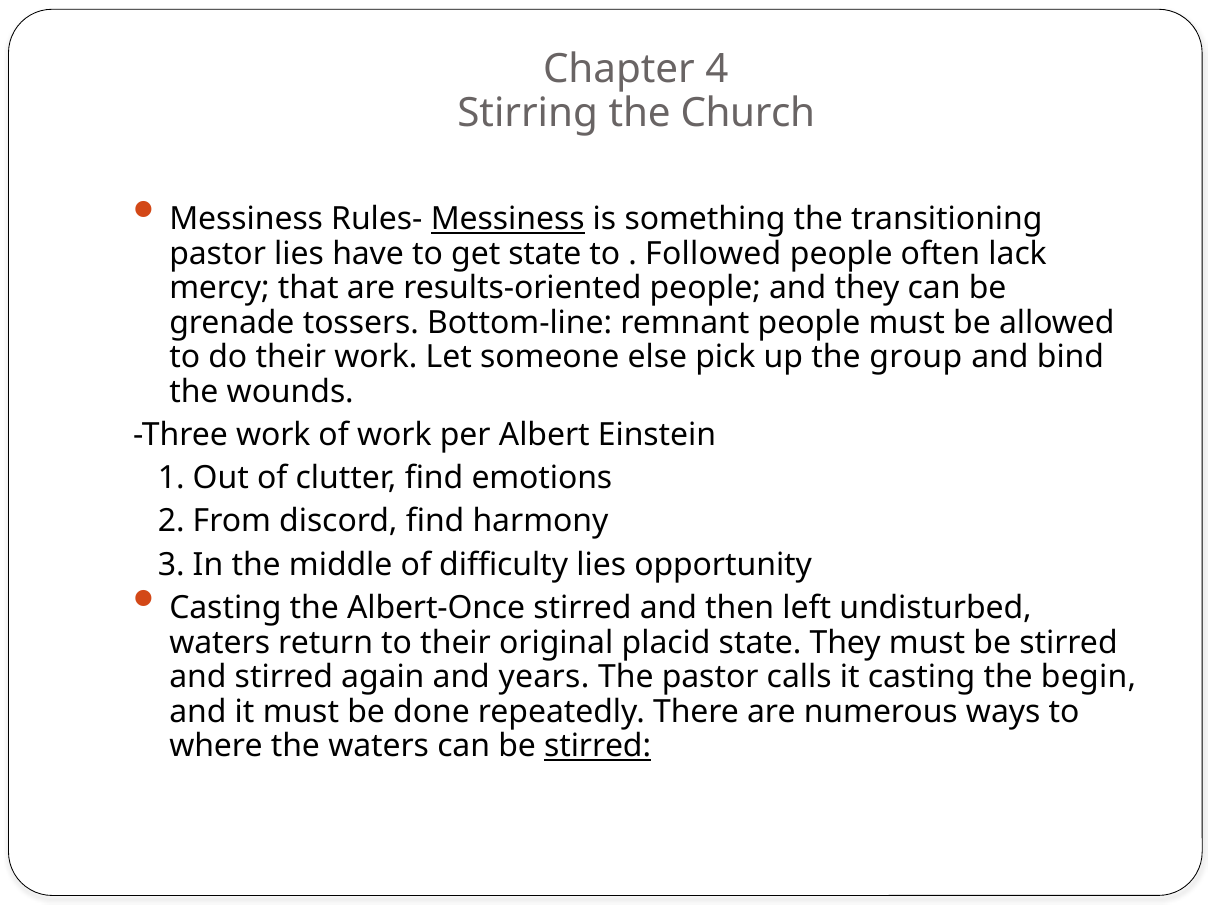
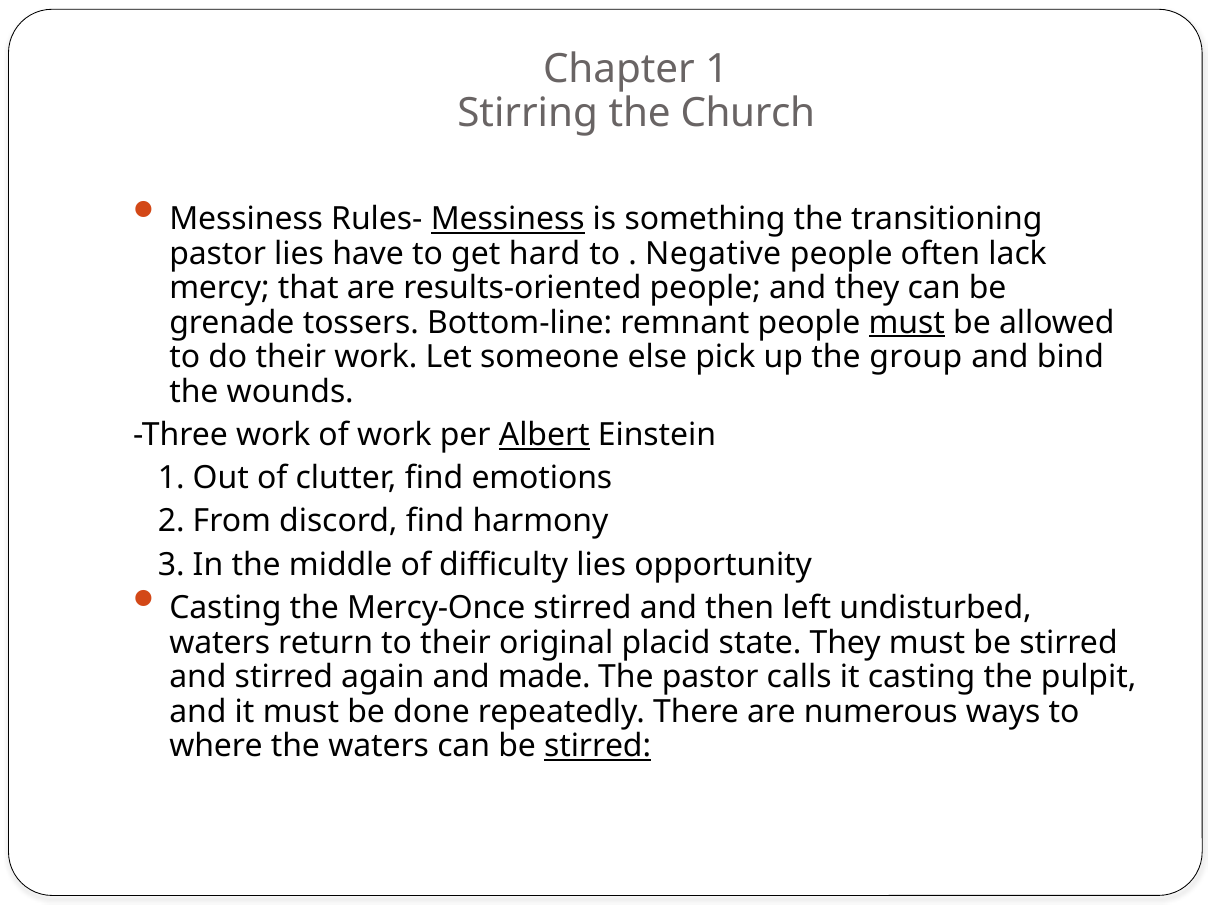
Chapter 4: 4 -> 1
get state: state -> hard
Followed: Followed -> Negative
must at (907, 323) underline: none -> present
Albert underline: none -> present
Albert-Once: Albert-Once -> Mercy-Once
years: years -> made
begin: begin -> pulpit
